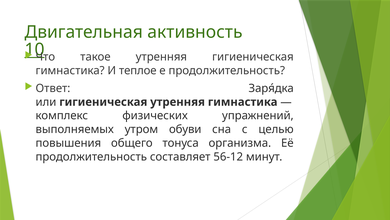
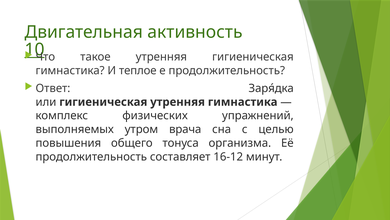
обуви: обуви -> врача
56-12: 56-12 -> 16-12
